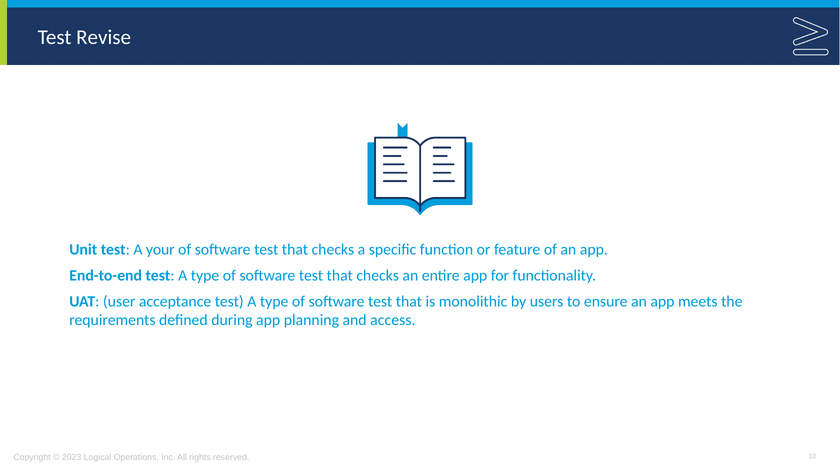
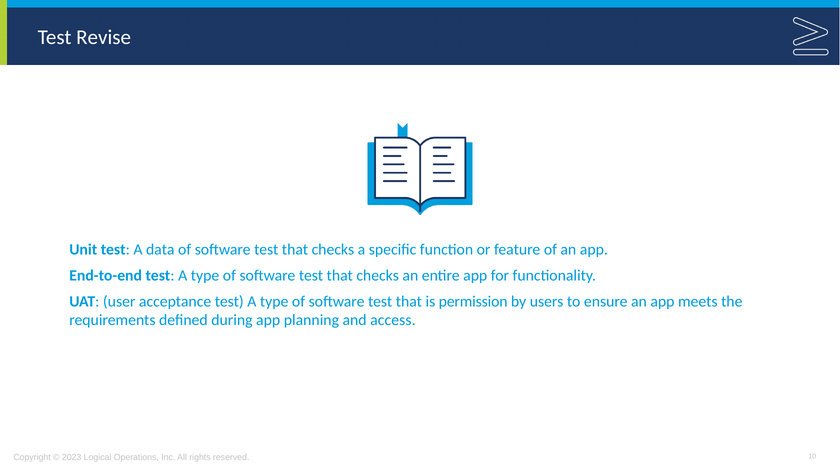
your: your -> data
monolithic: monolithic -> permission
